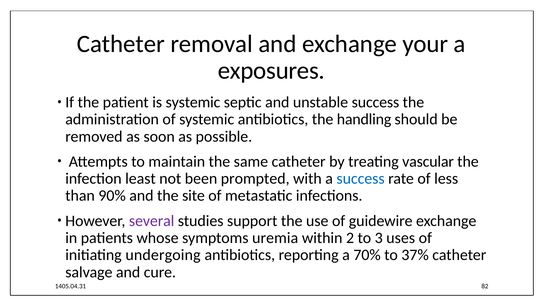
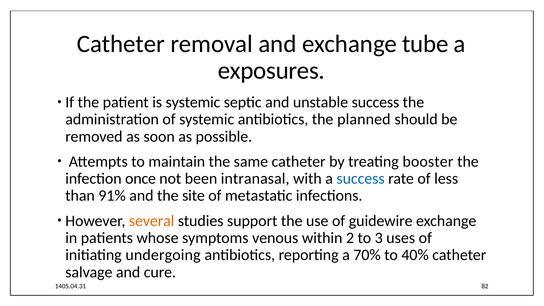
your: your -> tube
handling: handling -> planned
vascular: vascular -> booster
least: least -> once
prompted: prompted -> intranasal
90%: 90% -> 91%
several colour: purple -> orange
uremia: uremia -> venous
37%: 37% -> 40%
